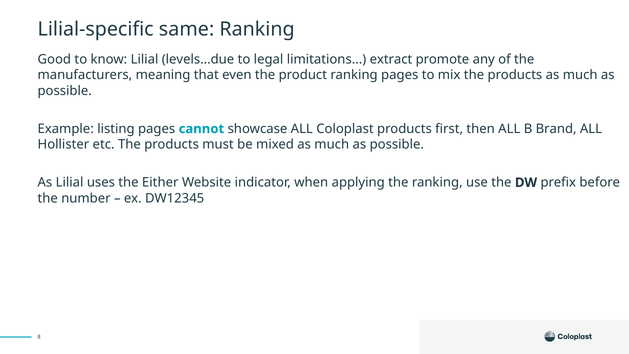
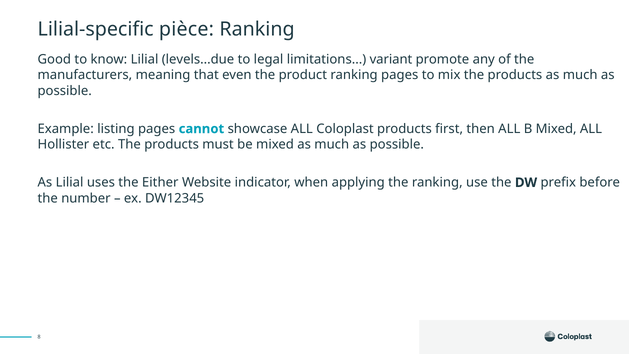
same: same -> pièce
extract: extract -> variant
B Brand: Brand -> Mixed
